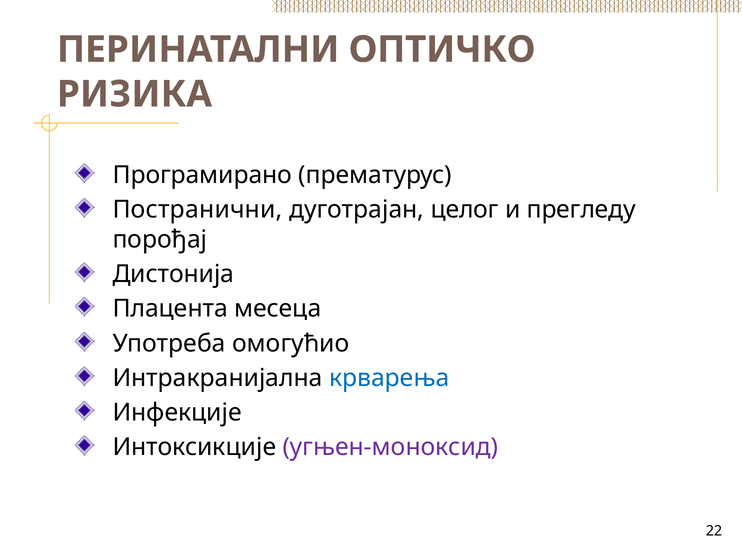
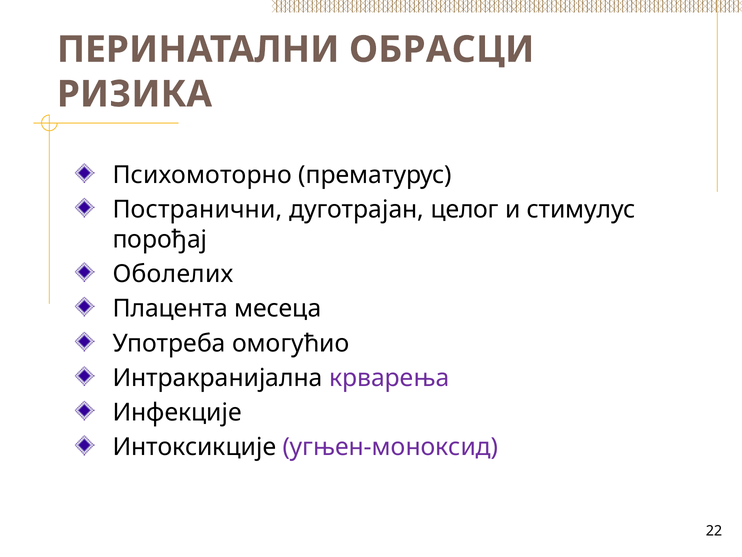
ОПТИЧКО: ОПТИЧКО -> ОБРАСЦИ
Програмирано: Програмирано -> Психомоторно
прегледу: прегледу -> стимулус
Дистонија: Дистонија -> Оболелих
крварења colour: blue -> purple
